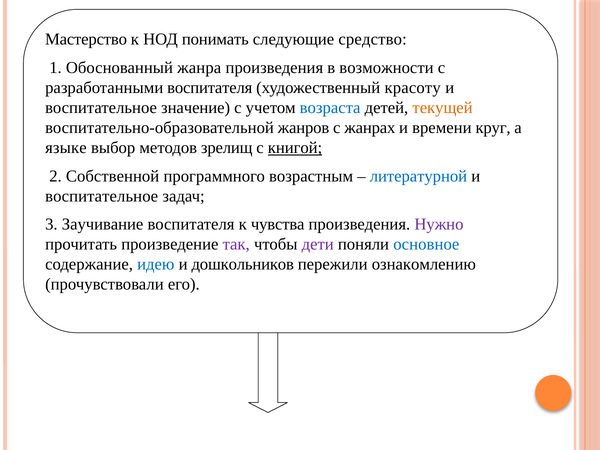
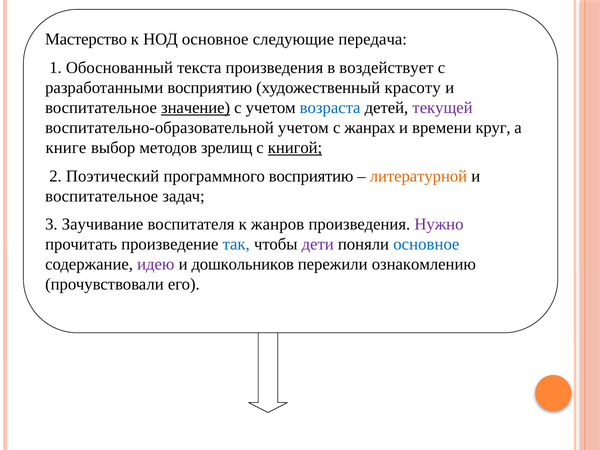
НОД понимать: понимать -> основное
средство: средство -> передача
жанра: жанра -> текста
возможности: возможности -> воздействует
разработанными воспитателя: воспитателя -> восприятию
значение underline: none -> present
текущей colour: orange -> purple
воспитательно-образовательной жанров: жанров -> учетом
языке: языке -> книге
Собственной: Собственной -> Поэтический
программного возрастным: возрастным -> восприятию
литературной colour: blue -> orange
чувства: чувства -> жанров
так colour: purple -> blue
идею colour: blue -> purple
